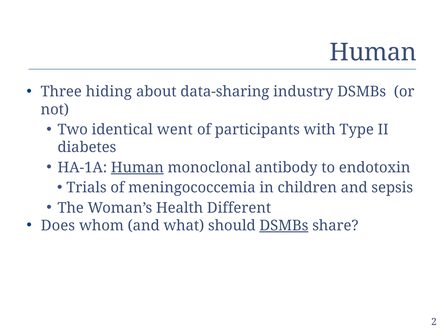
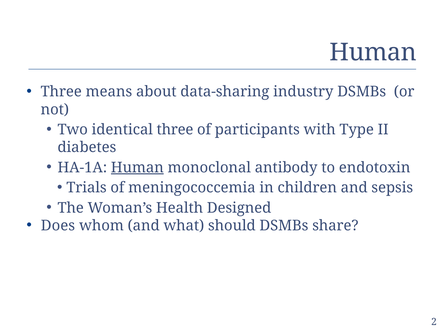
hiding: hiding -> means
identical went: went -> three
Different: Different -> Designed
DSMBs at (284, 226) underline: present -> none
